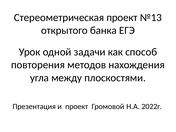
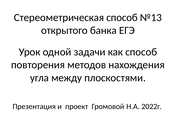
Стереометрическая проект: проект -> способ
